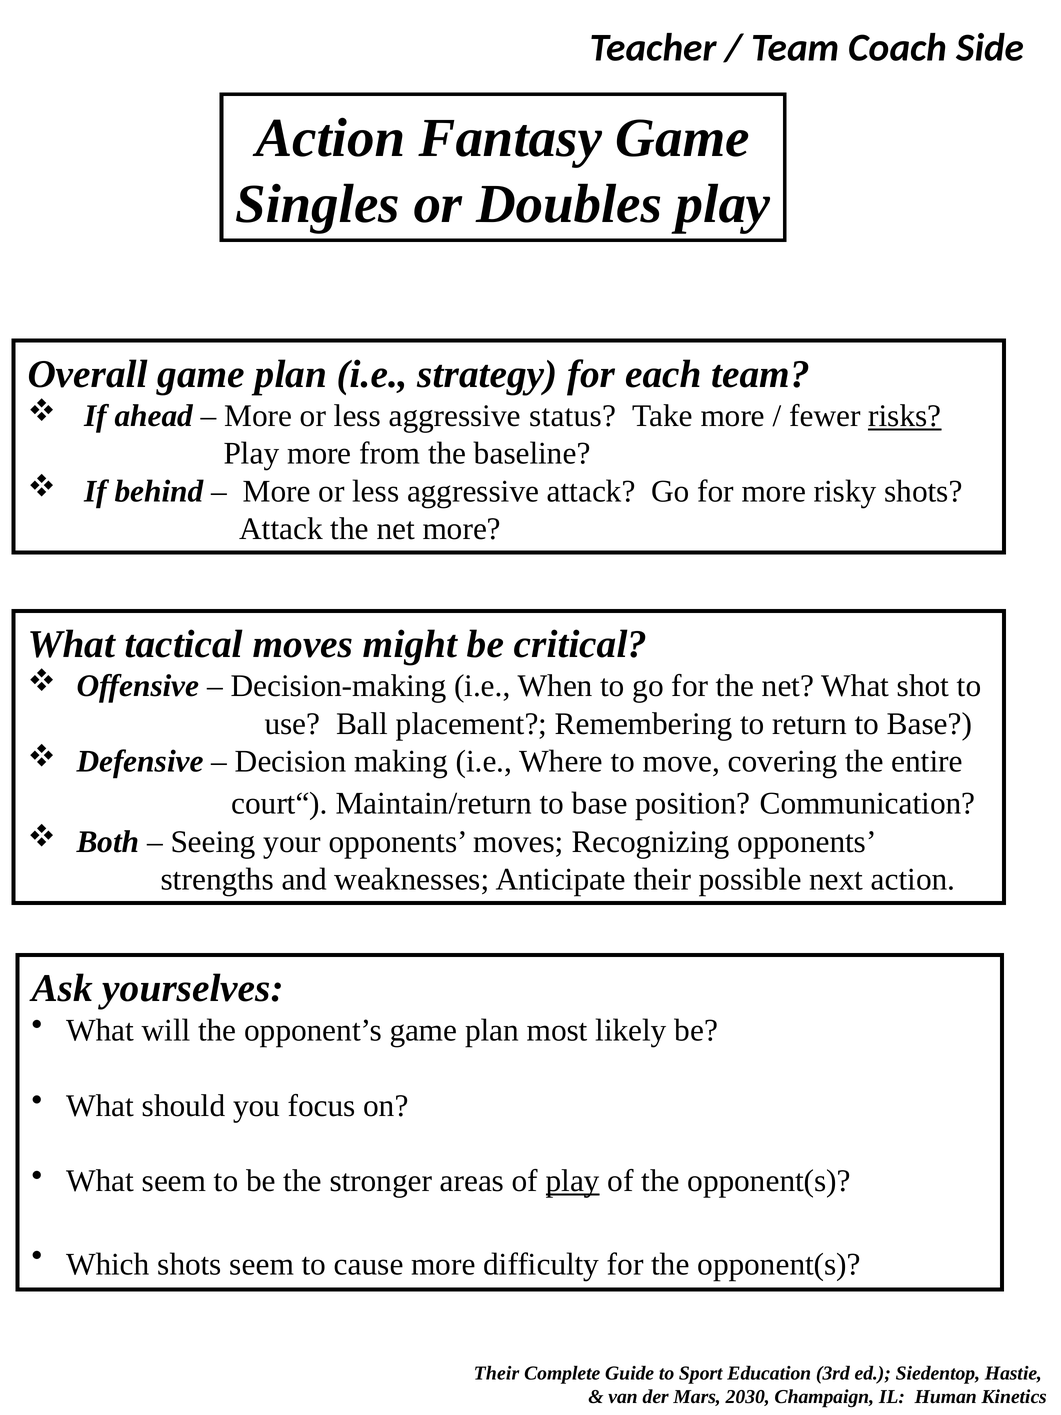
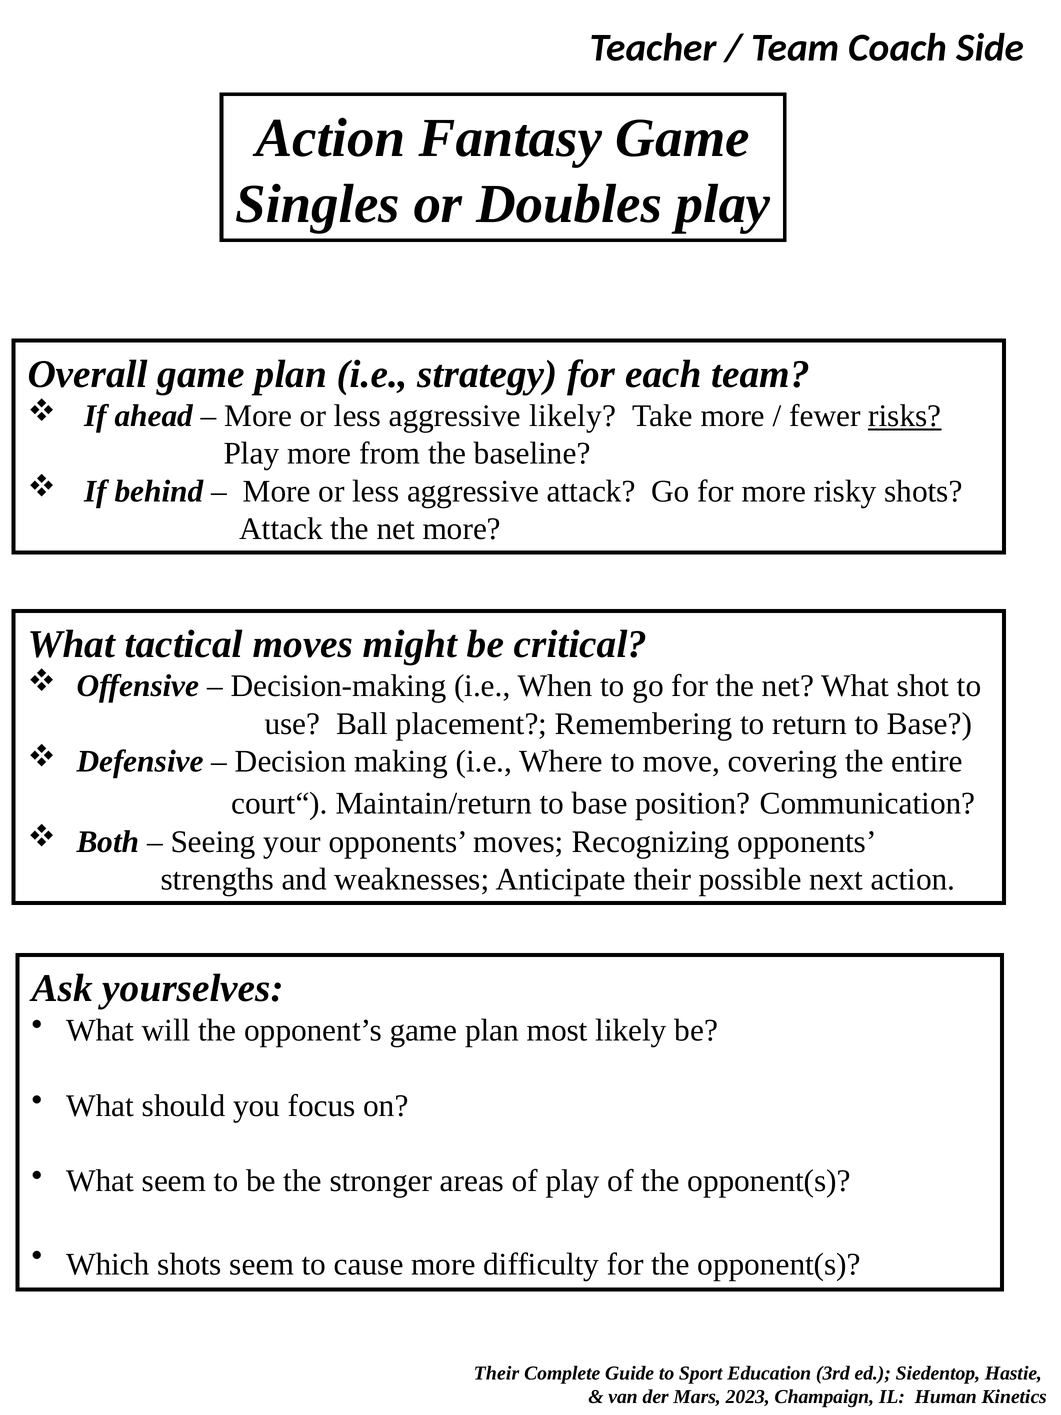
aggressive status: status -> likely
play at (573, 1181) underline: present -> none
2030: 2030 -> 2023
